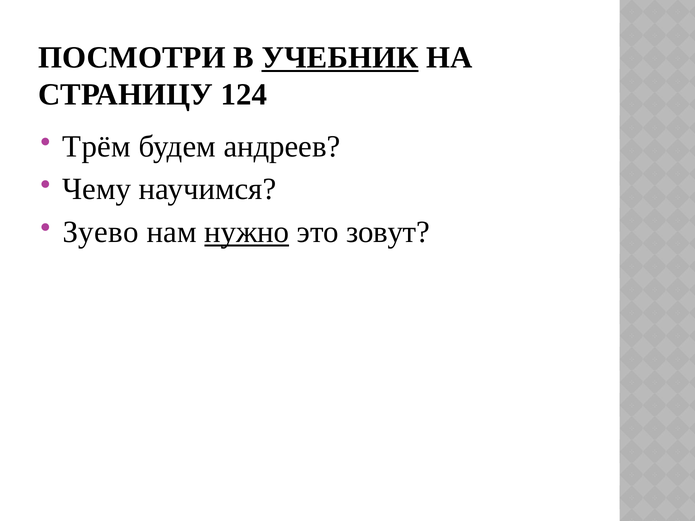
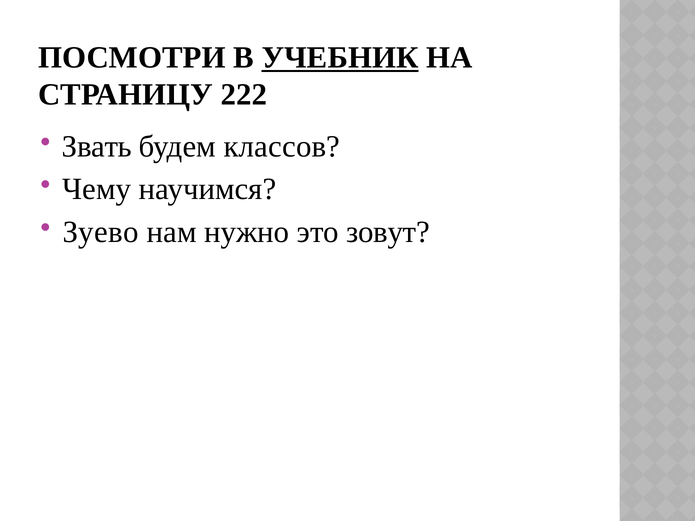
124: 124 -> 222
Трём: Трём -> Звать
андреев: андреев -> классов
нужно underline: present -> none
